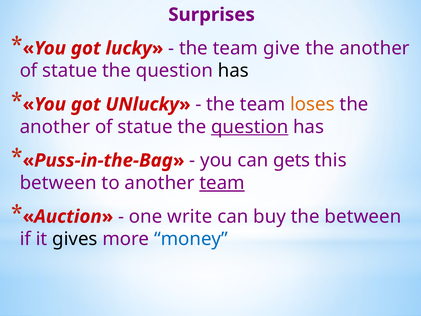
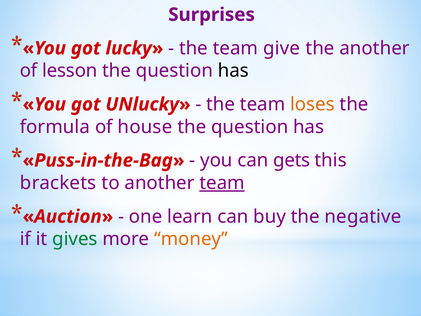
statue at (70, 71): statue -> lesson
another at (55, 127): another -> formula
statue at (145, 127): statue -> house
question at (250, 127) underline: present -> none
between at (58, 183): between -> brackets
write: write -> learn
the between: between -> negative
gives colour: black -> green
money colour: blue -> orange
